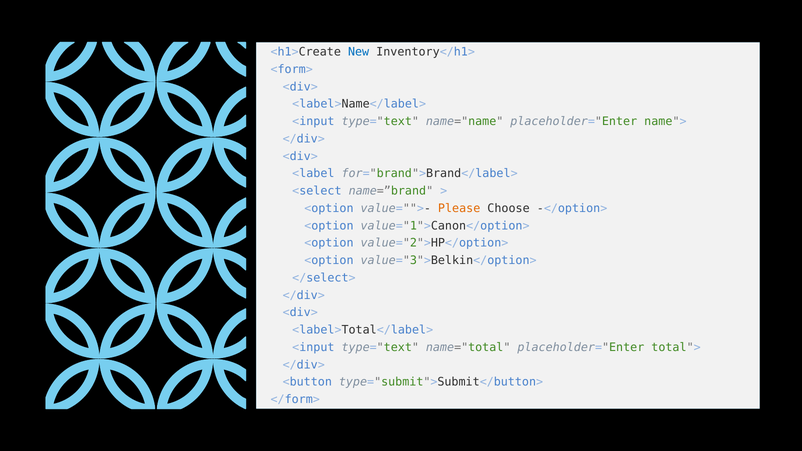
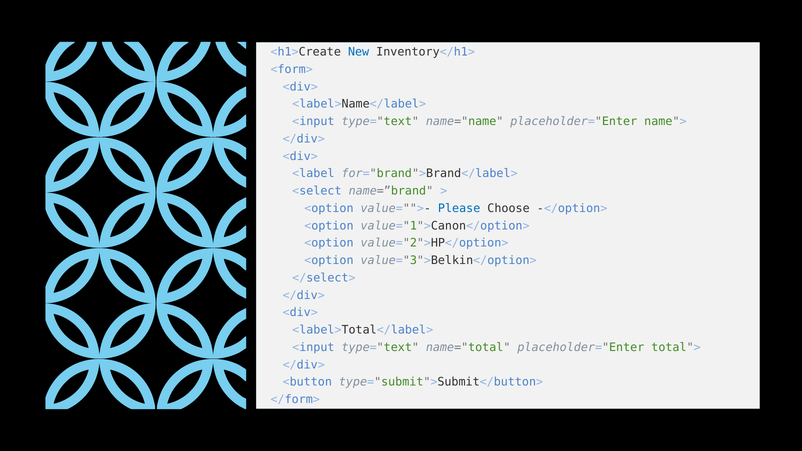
Please colour: orange -> blue
